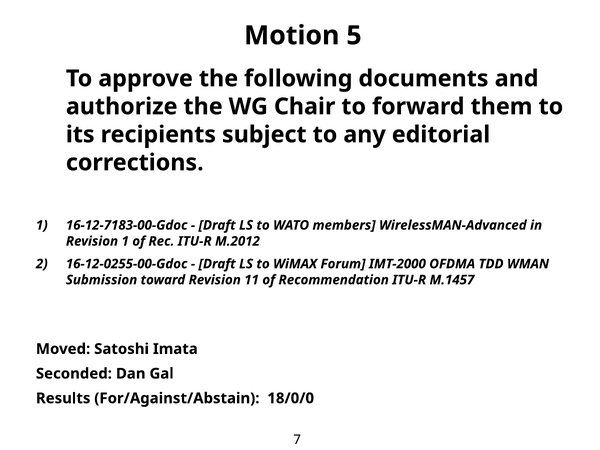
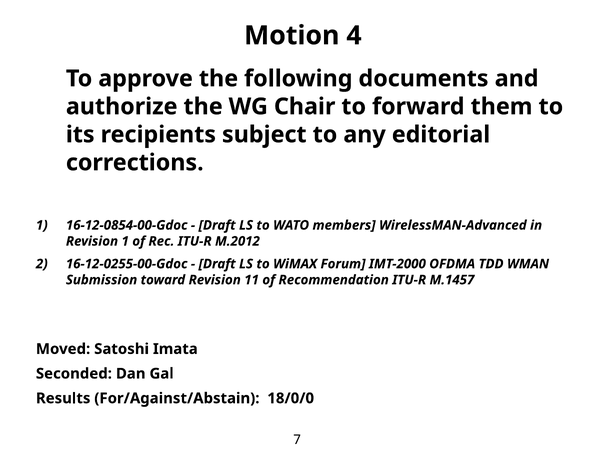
5: 5 -> 4
16-12-7183-00-Gdoc: 16-12-7183-00-Gdoc -> 16-12-0854-00-Gdoc
